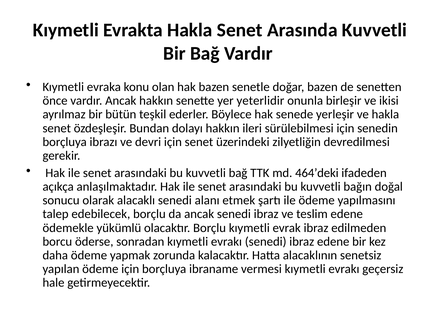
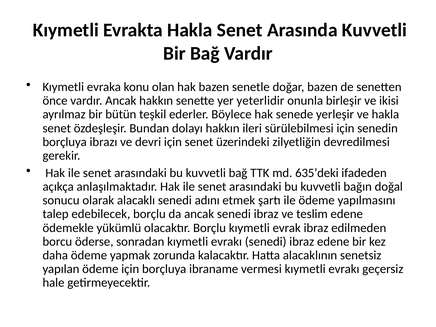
464’deki: 464’deki -> 635’deki
alanı: alanı -> adını
